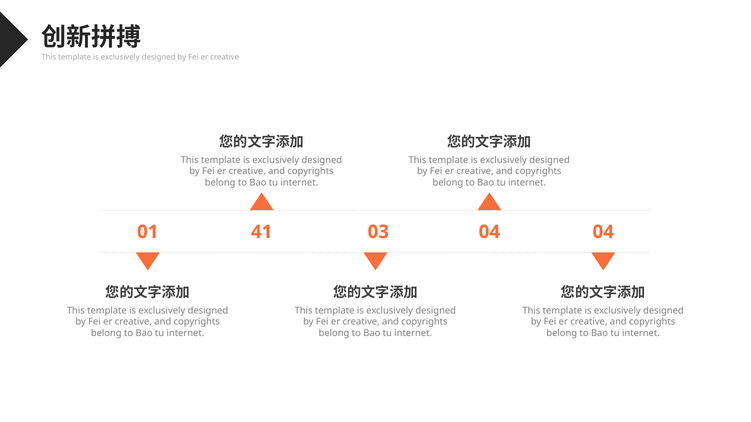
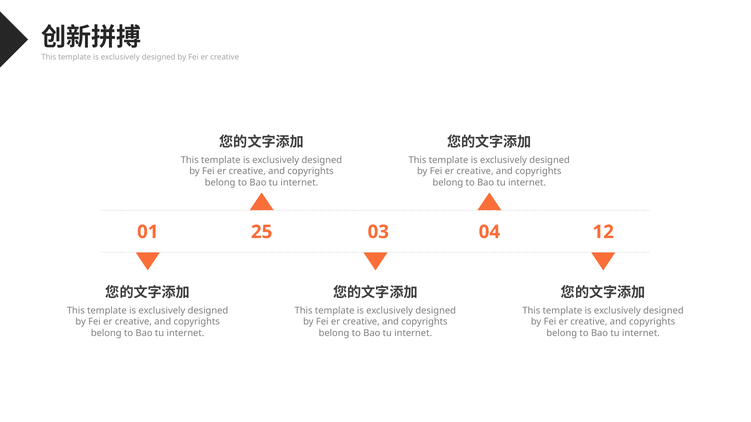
41: 41 -> 25
04 04: 04 -> 12
